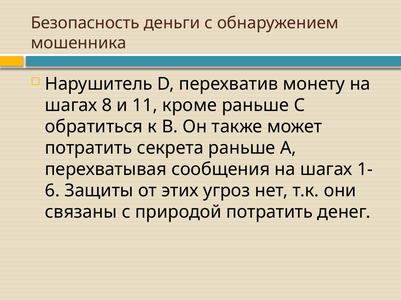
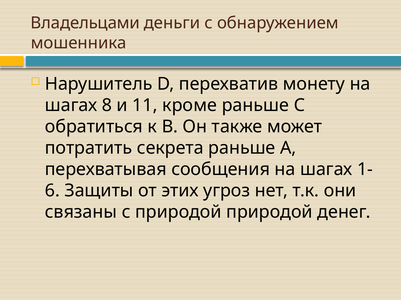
Безопасность: Безопасность -> Владельцами
природой потратить: потратить -> природой
